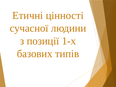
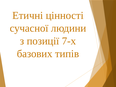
1-х: 1-х -> 7-х
